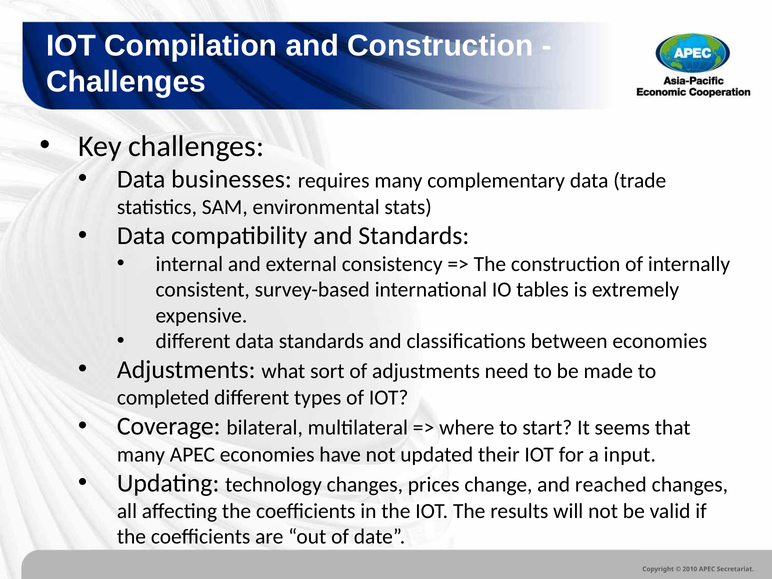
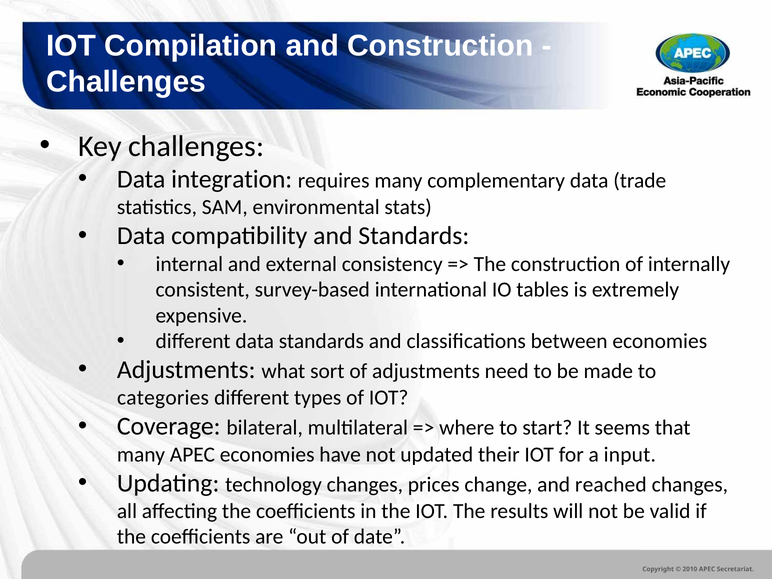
businesses: businesses -> integration
completed: completed -> categories
